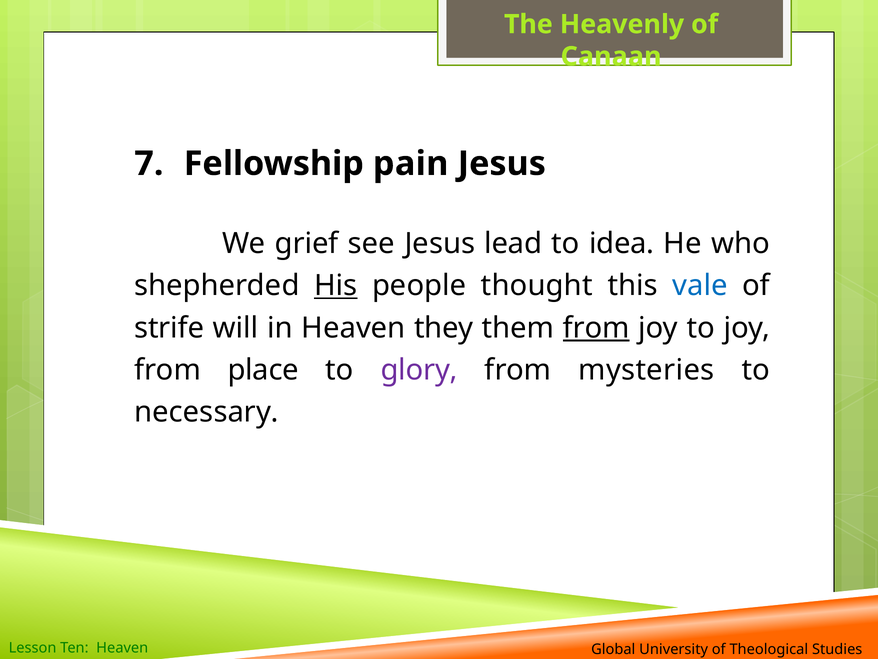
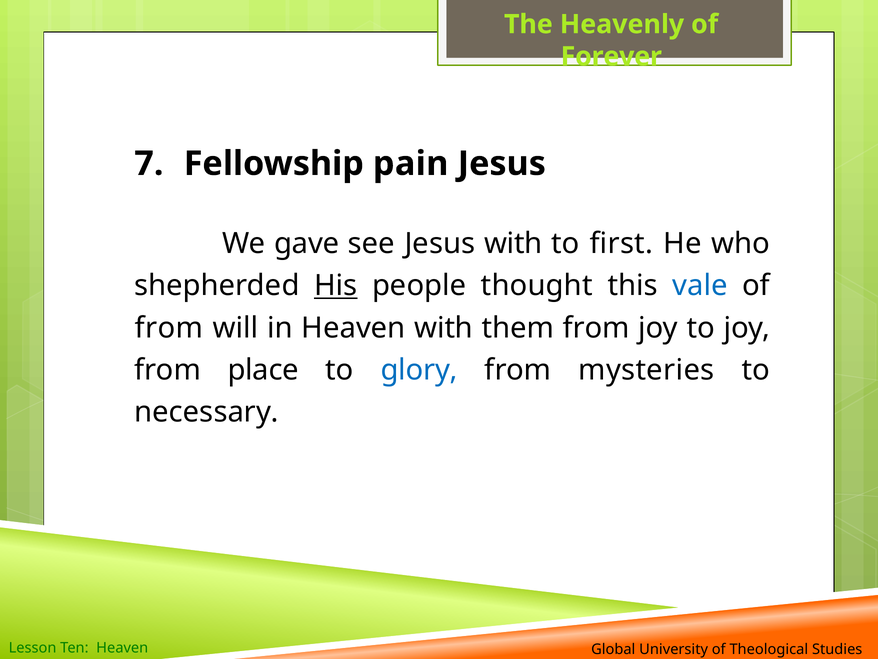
Canaan: Canaan -> Forever
grief: grief -> gave
Jesus lead: lead -> with
idea: idea -> first
strife at (169, 328): strife -> from
Heaven they: they -> with
from at (596, 328) underline: present -> none
glory colour: purple -> blue
